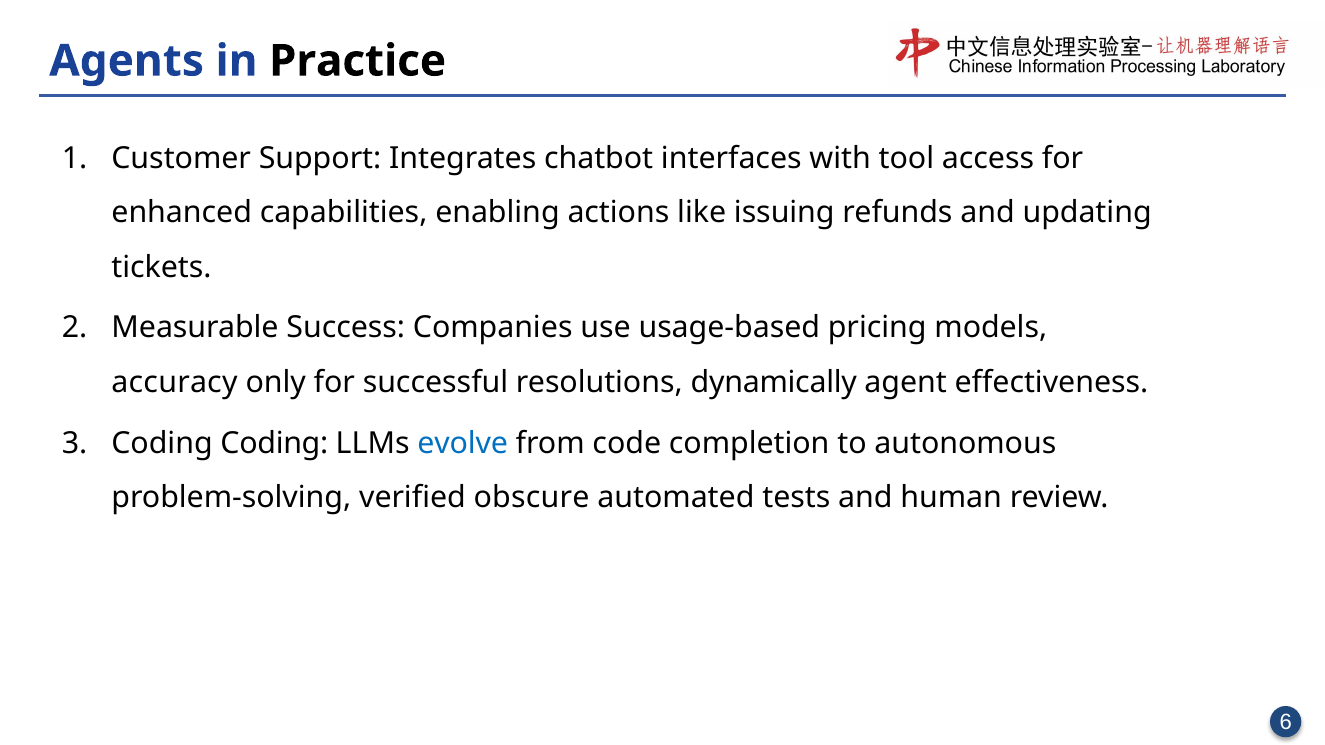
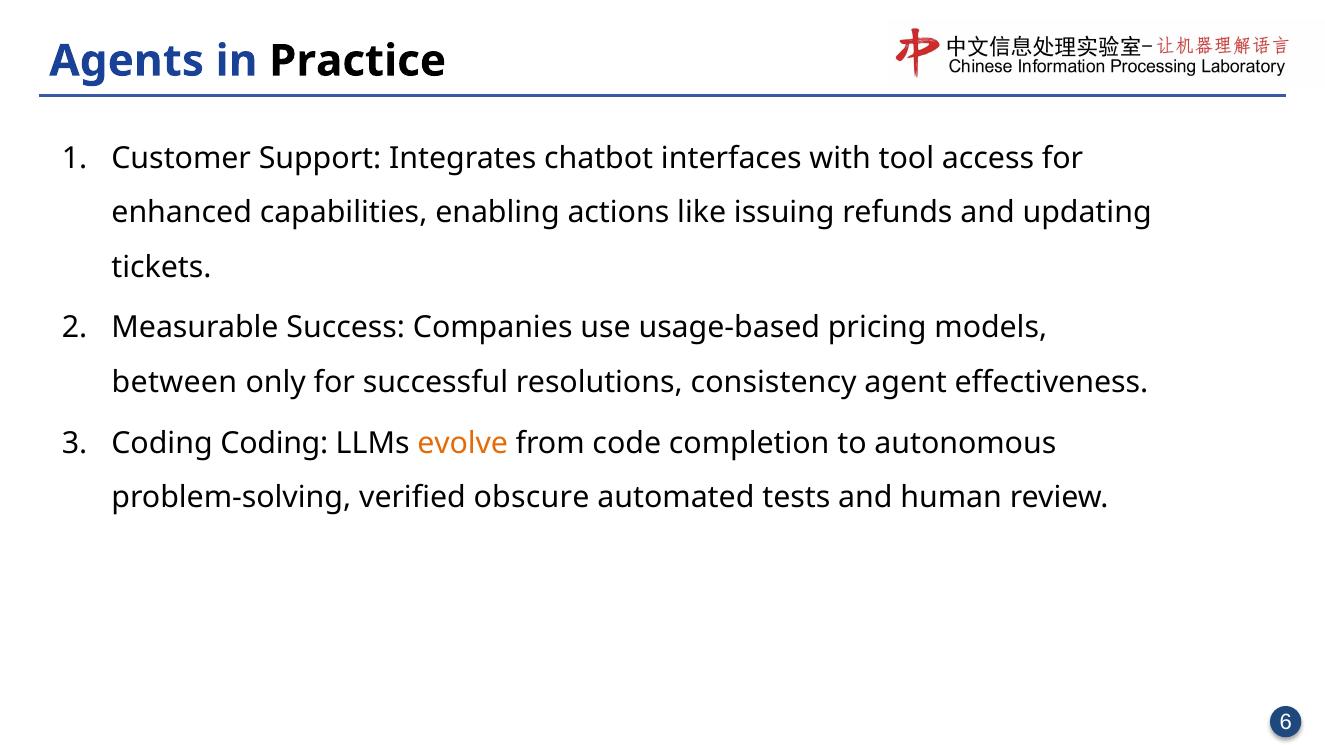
accuracy: accuracy -> between
dynamically: dynamically -> consistency
evolve colour: blue -> orange
